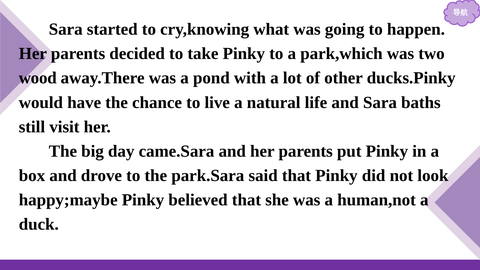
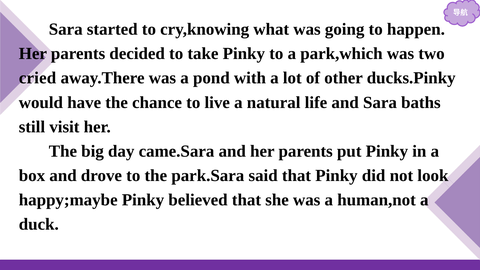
wood: wood -> cried
